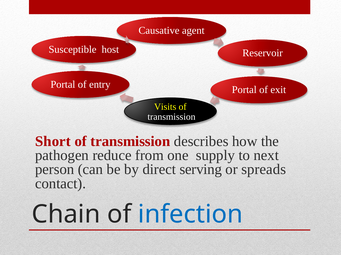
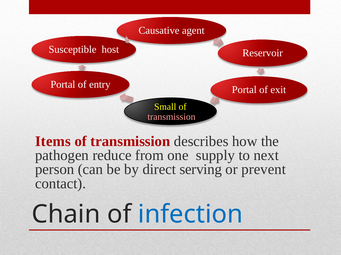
Visits: Visits -> Small
transmission at (171, 117) colour: white -> pink
Short: Short -> Items
spreads: spreads -> prevent
